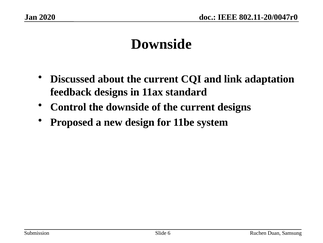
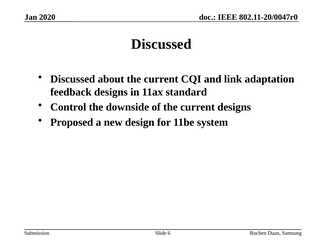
Downside at (161, 44): Downside -> Discussed
